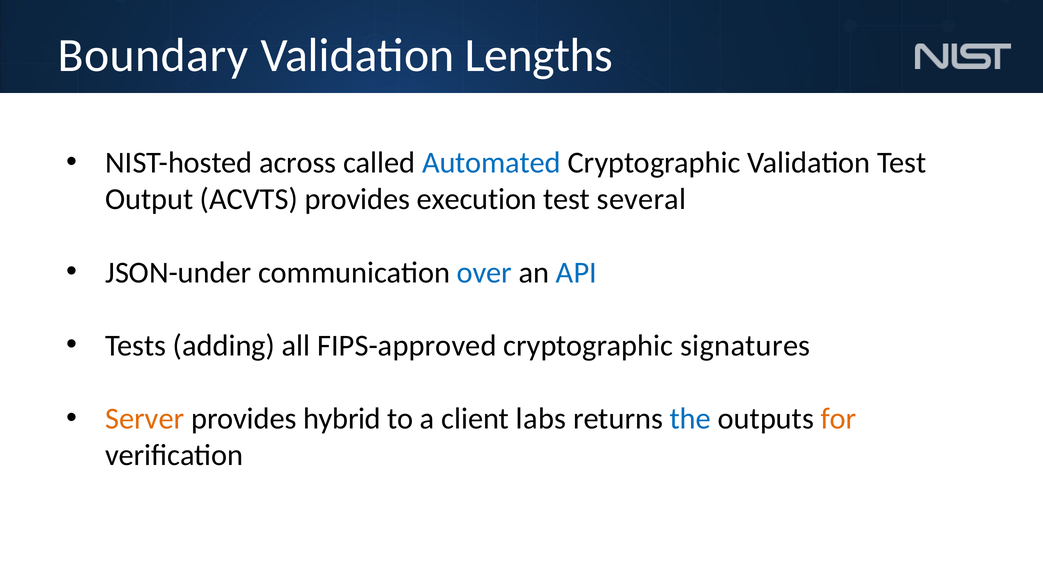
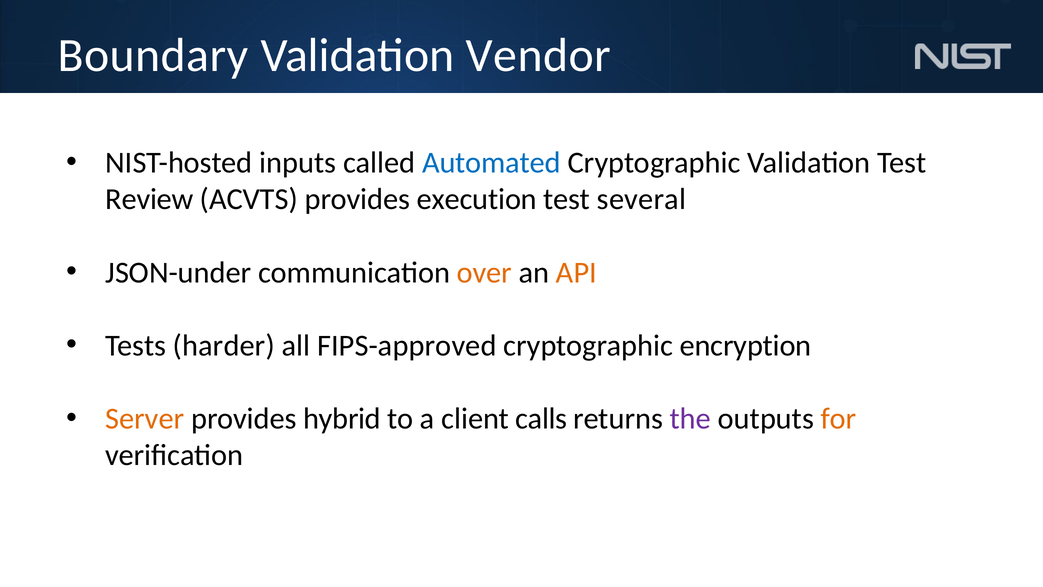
Lengths: Lengths -> Vendor
across: across -> inputs
Output: Output -> Review
over colour: blue -> orange
API colour: blue -> orange
adding: adding -> harder
signatures: signatures -> encryption
labs: labs -> calls
the colour: blue -> purple
